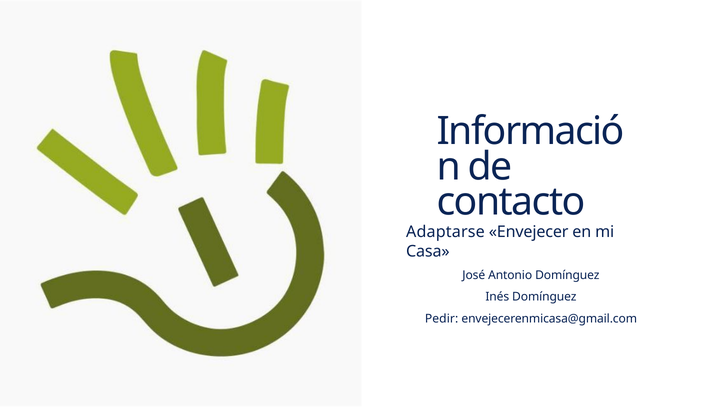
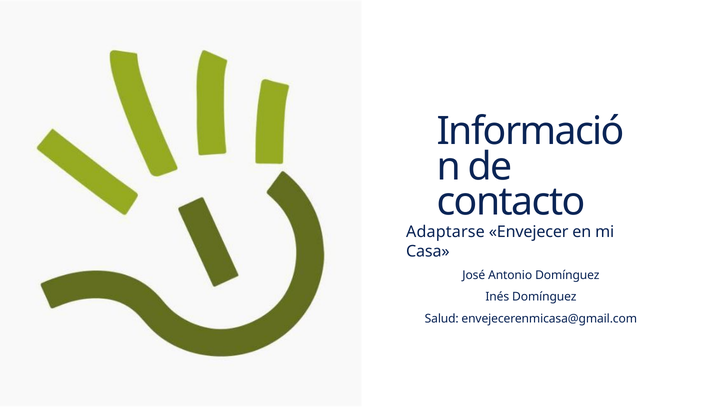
Pedir: Pedir -> Salud
